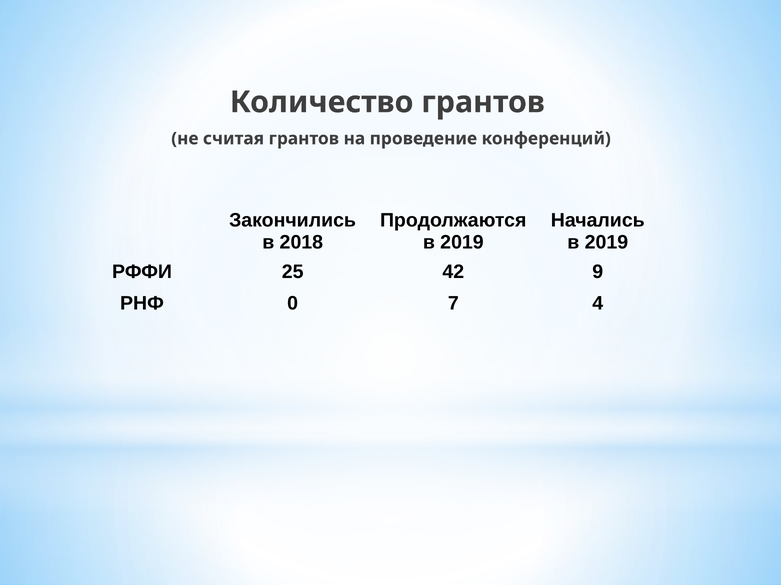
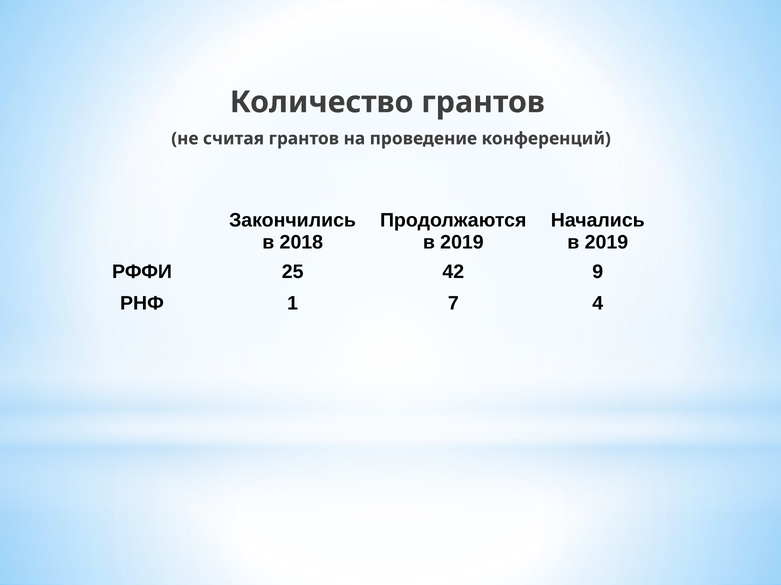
0: 0 -> 1
